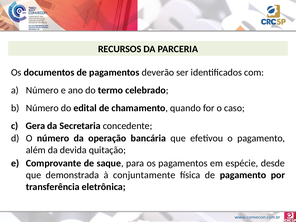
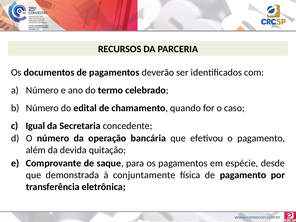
Gera: Gera -> Igual
